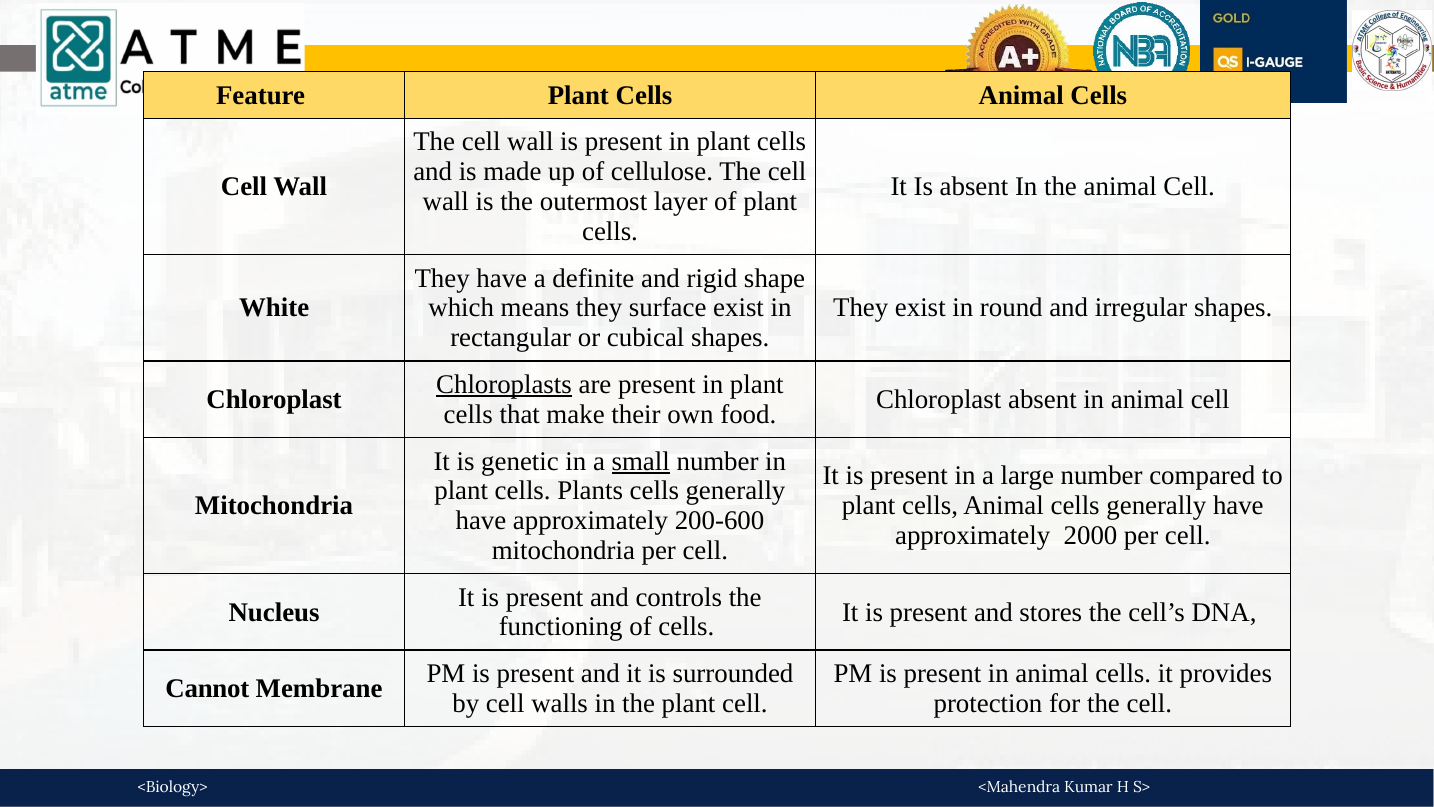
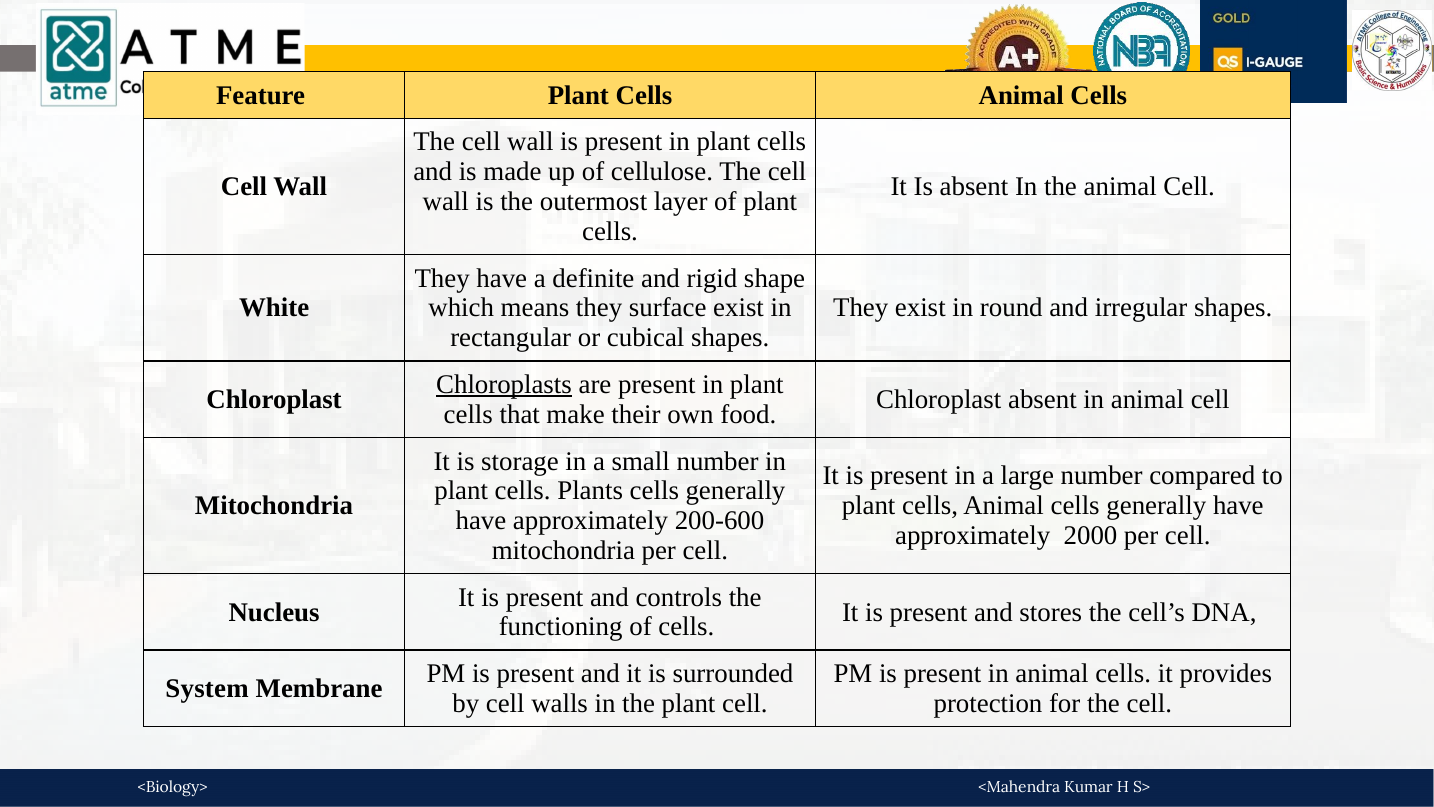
genetic: genetic -> storage
small underline: present -> none
Cannot: Cannot -> System
